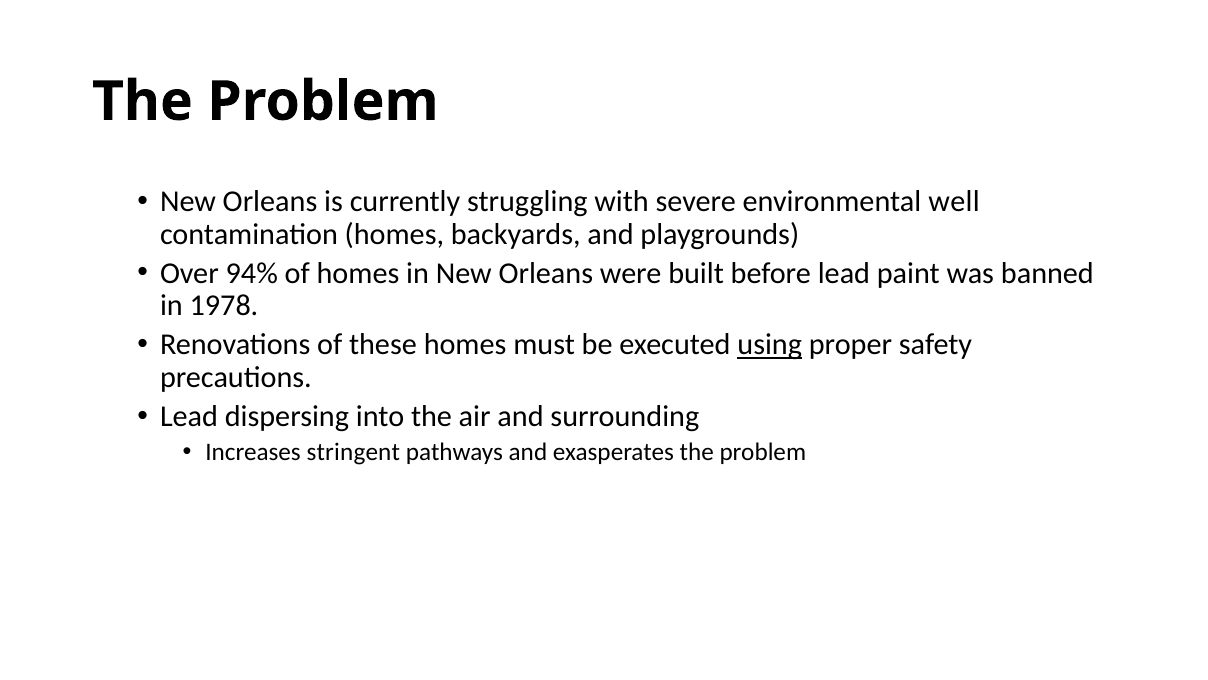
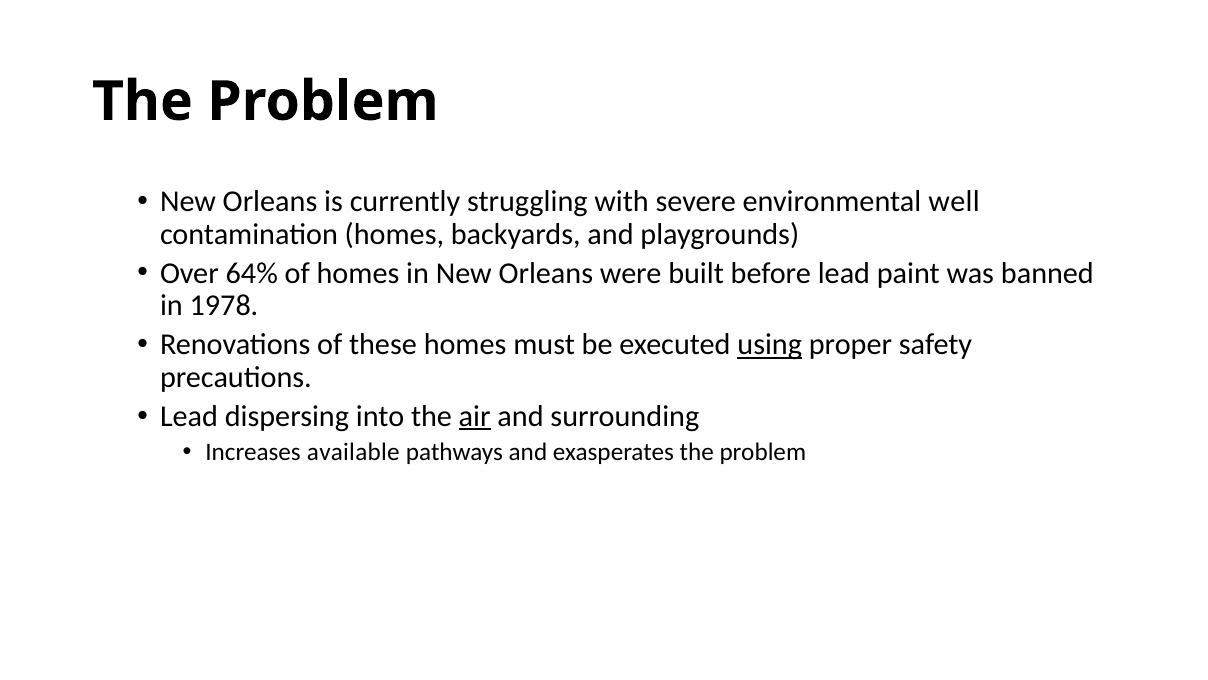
94%: 94% -> 64%
air underline: none -> present
stringent: stringent -> available
